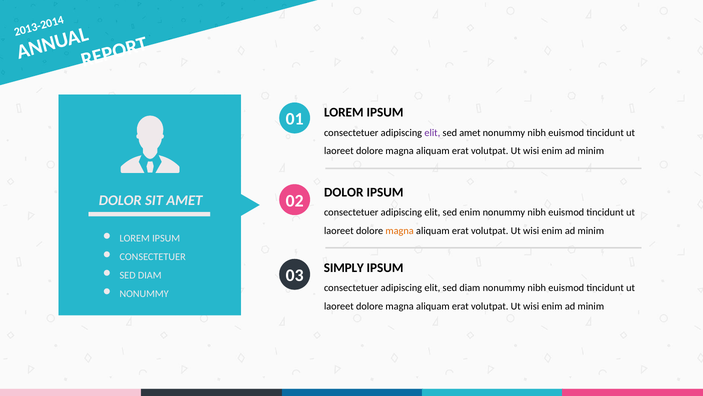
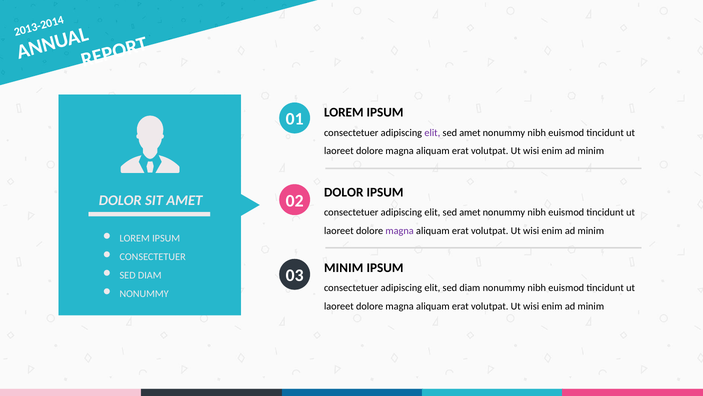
enim at (470, 212): enim -> amet
magna at (400, 231) colour: orange -> purple
SIMPLY at (344, 268): SIMPLY -> MINIM
